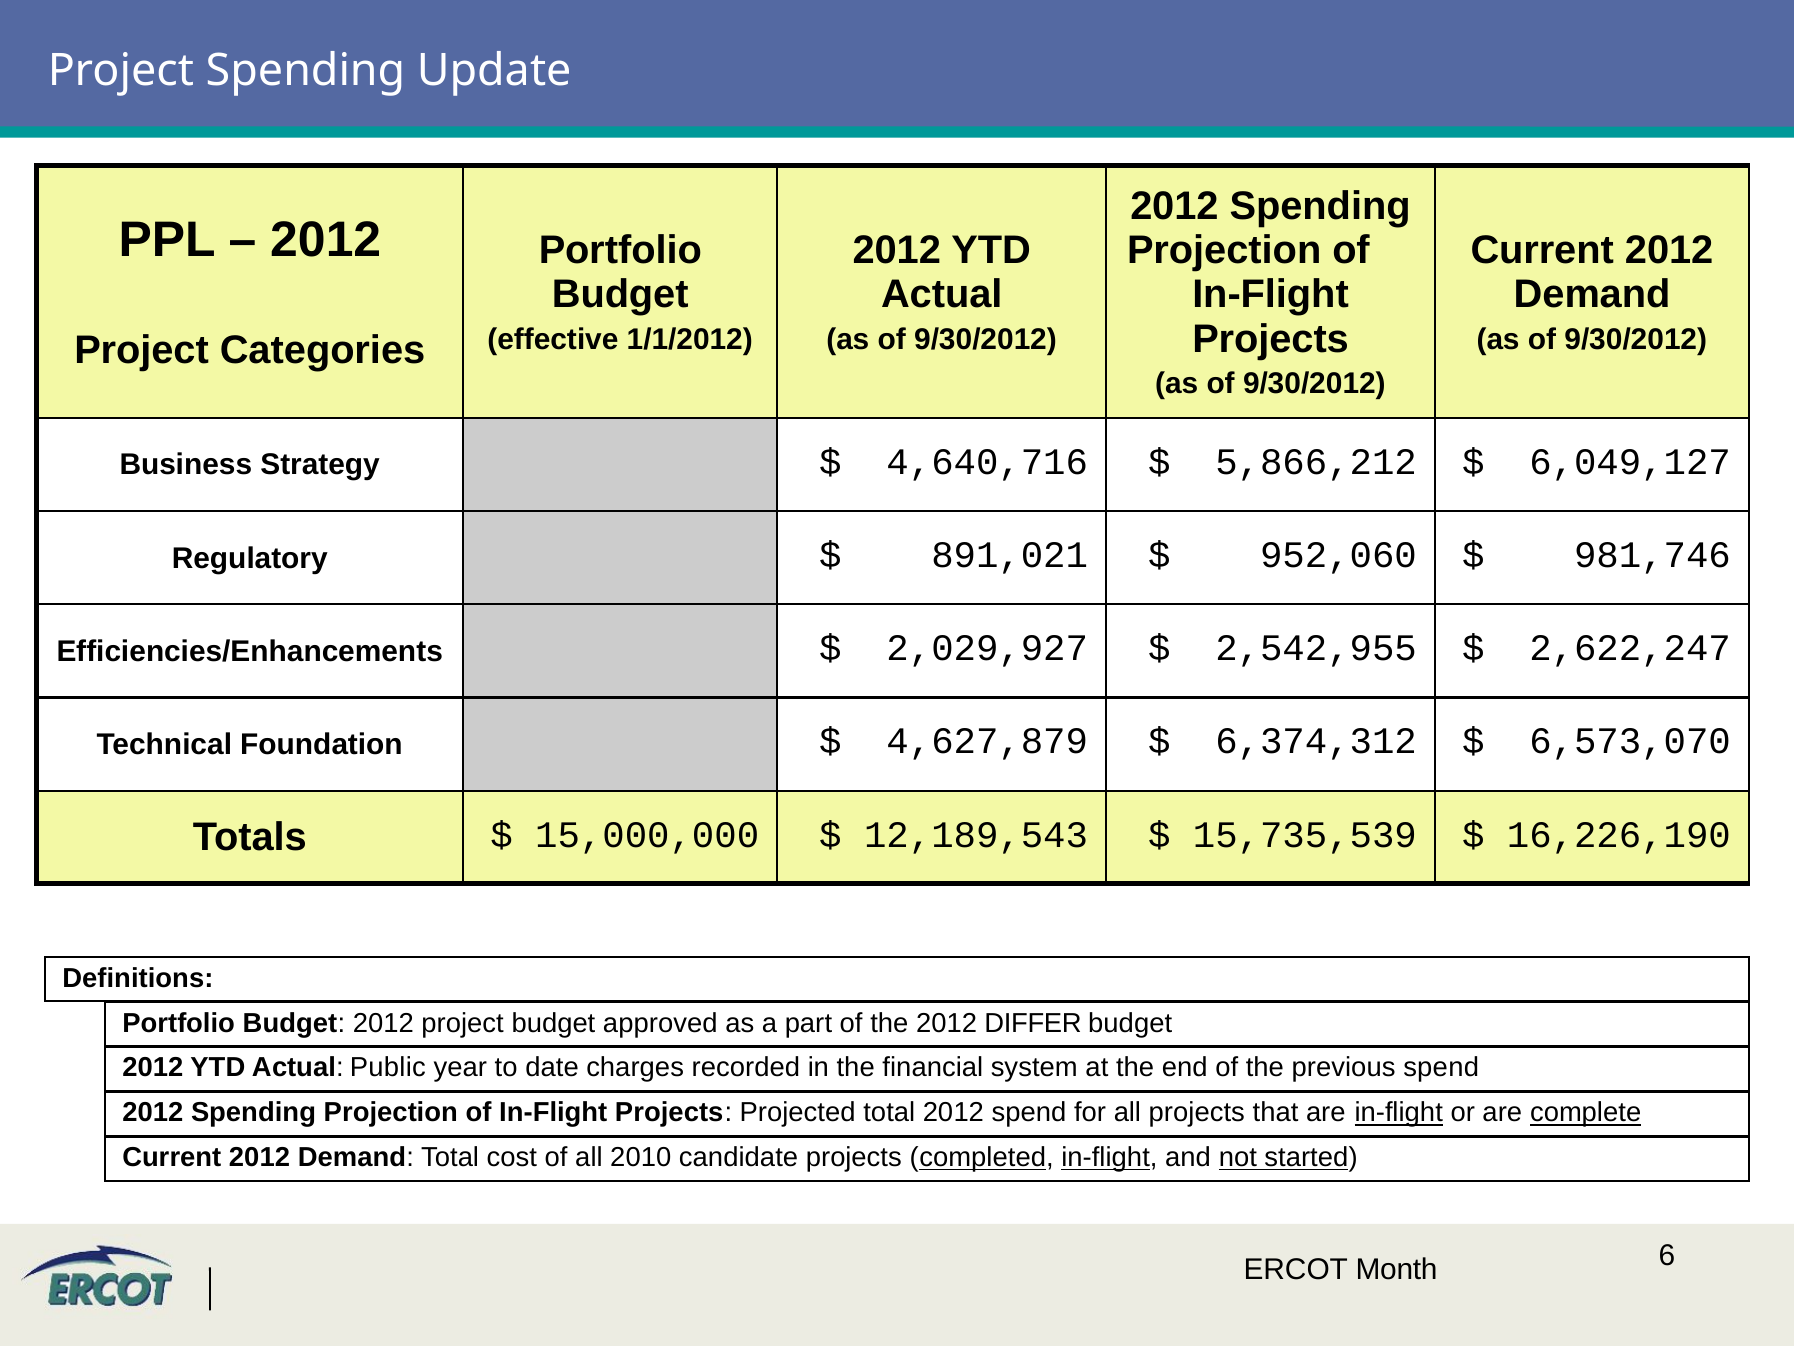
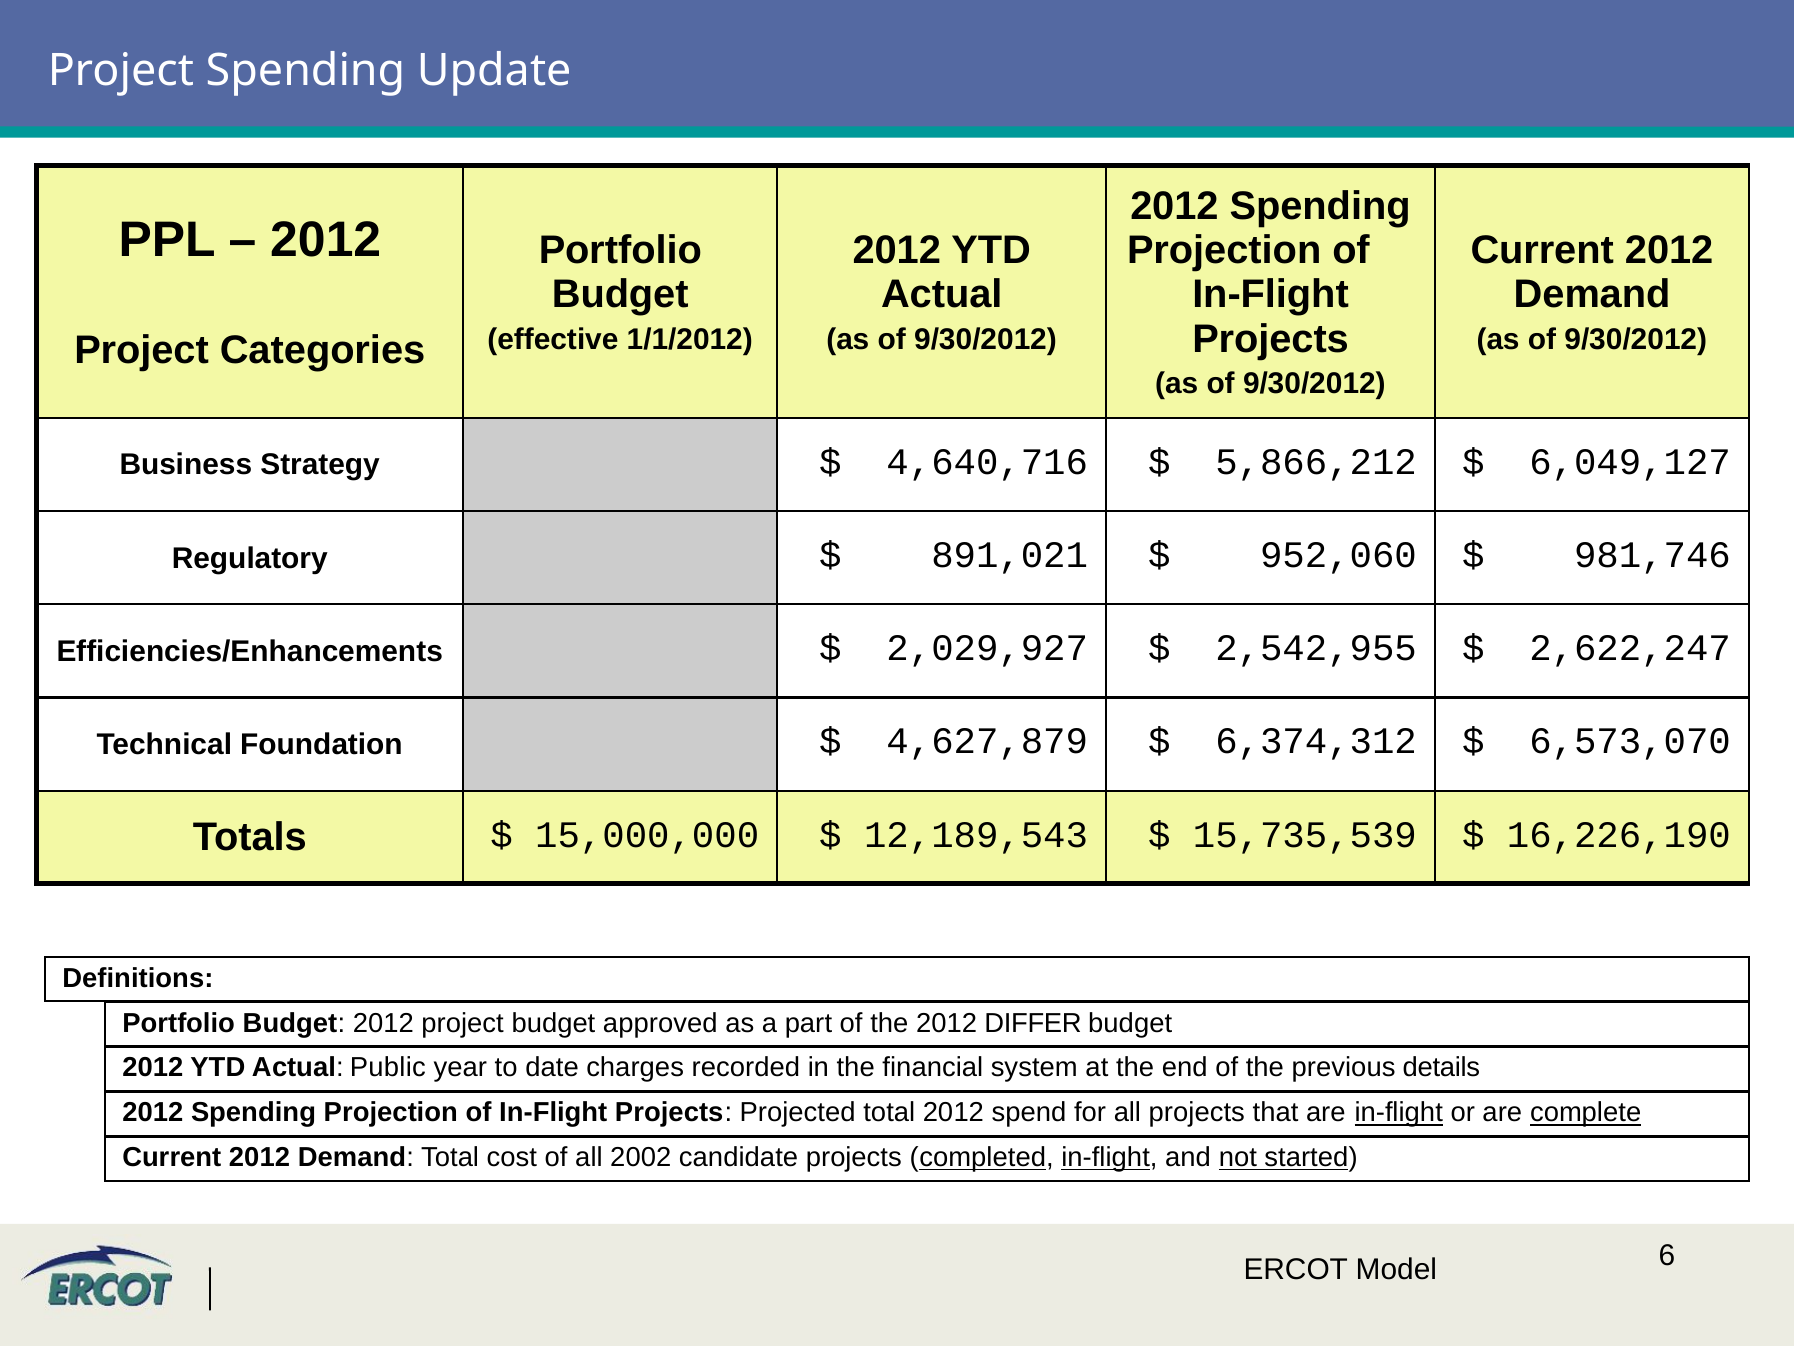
previous spend: spend -> details
2010: 2010 -> 2002
Month: Month -> Model
